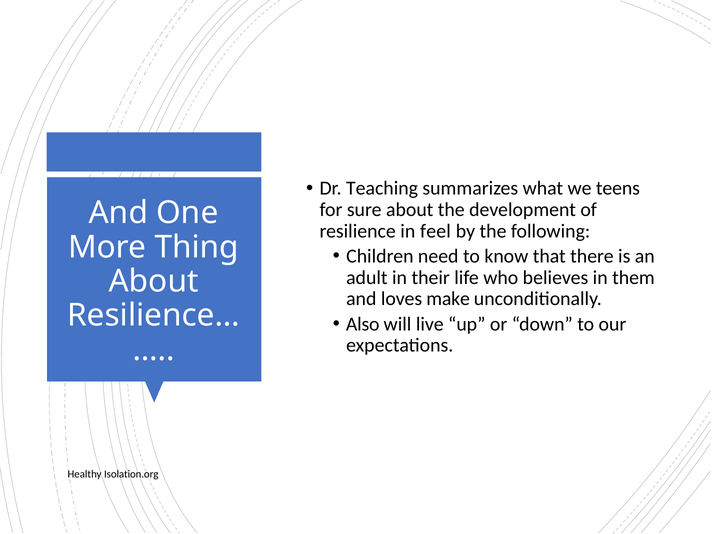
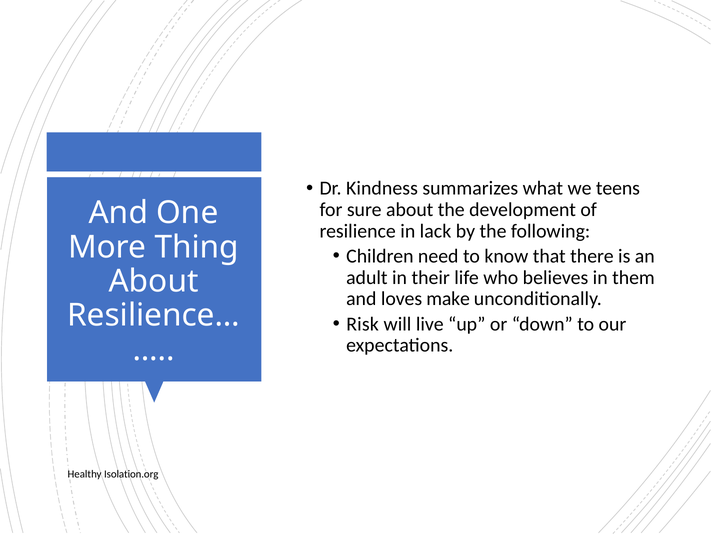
Teaching: Teaching -> Kindness
feel: feel -> lack
Also: Also -> Risk
